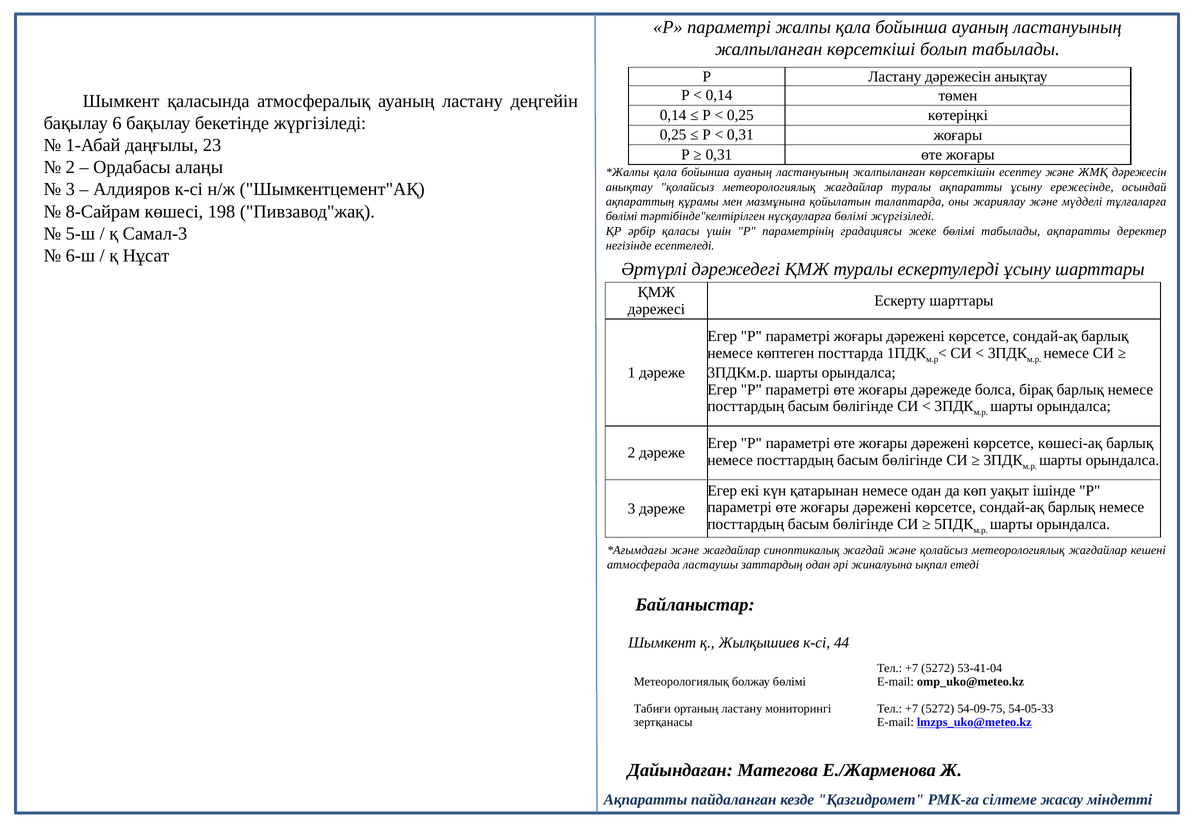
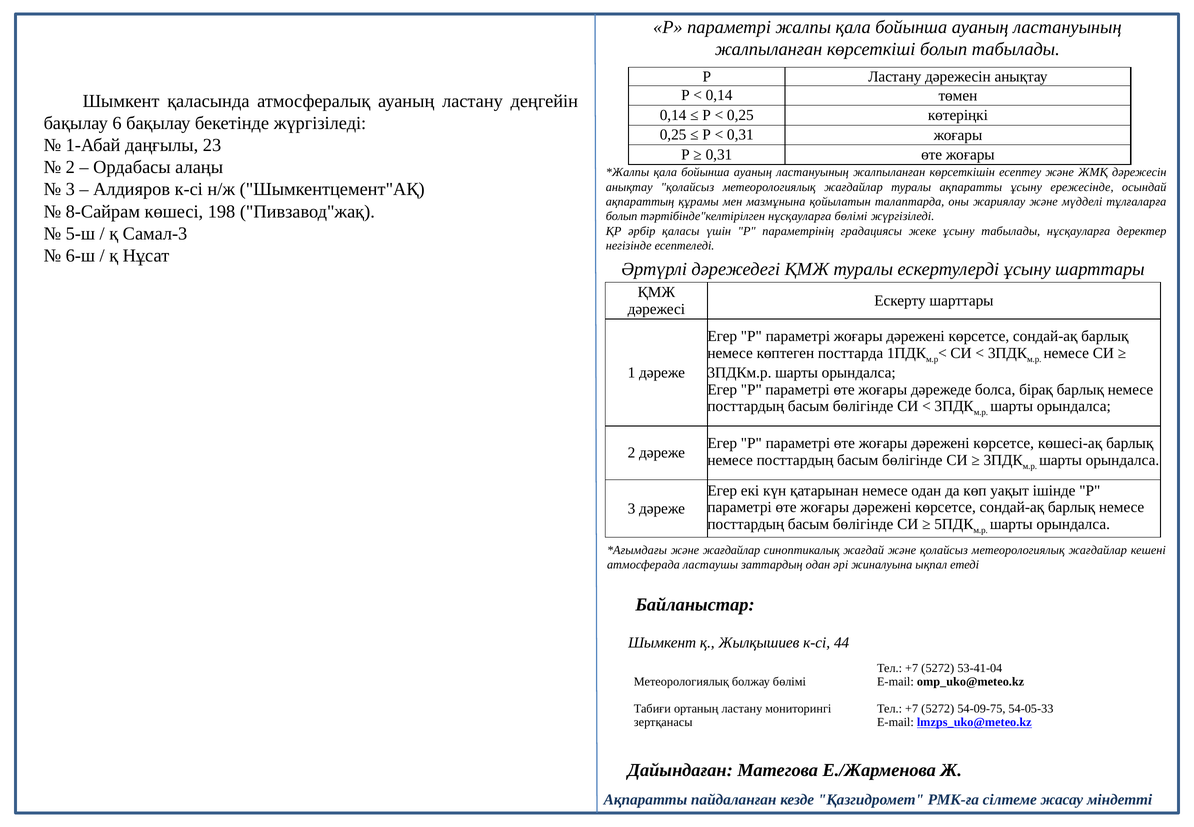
бөлімі at (622, 216): бөлімі -> болып
жеке бөлімі: бөлімі -> ұсыну
табылады ақпаратты: ақпаратты -> нұсқауларға
